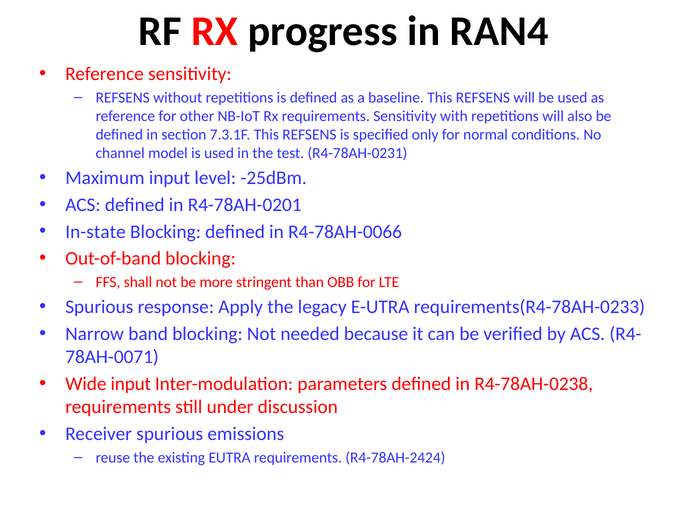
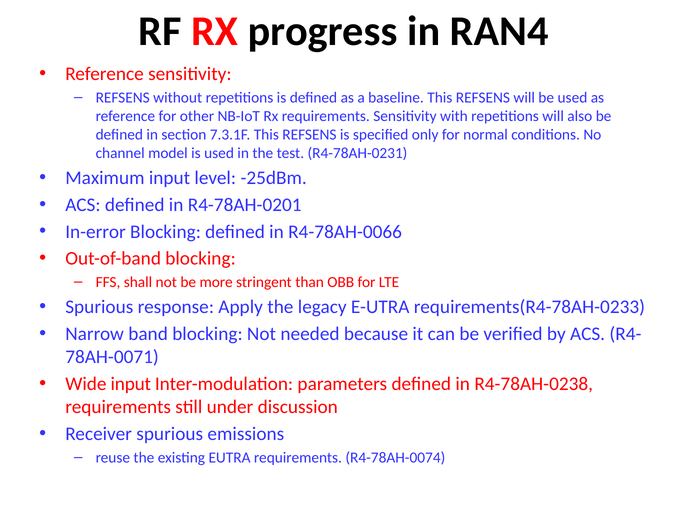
In-state: In-state -> In-error
R4-78AH-2424: R4-78AH-2424 -> R4-78AH-0074
